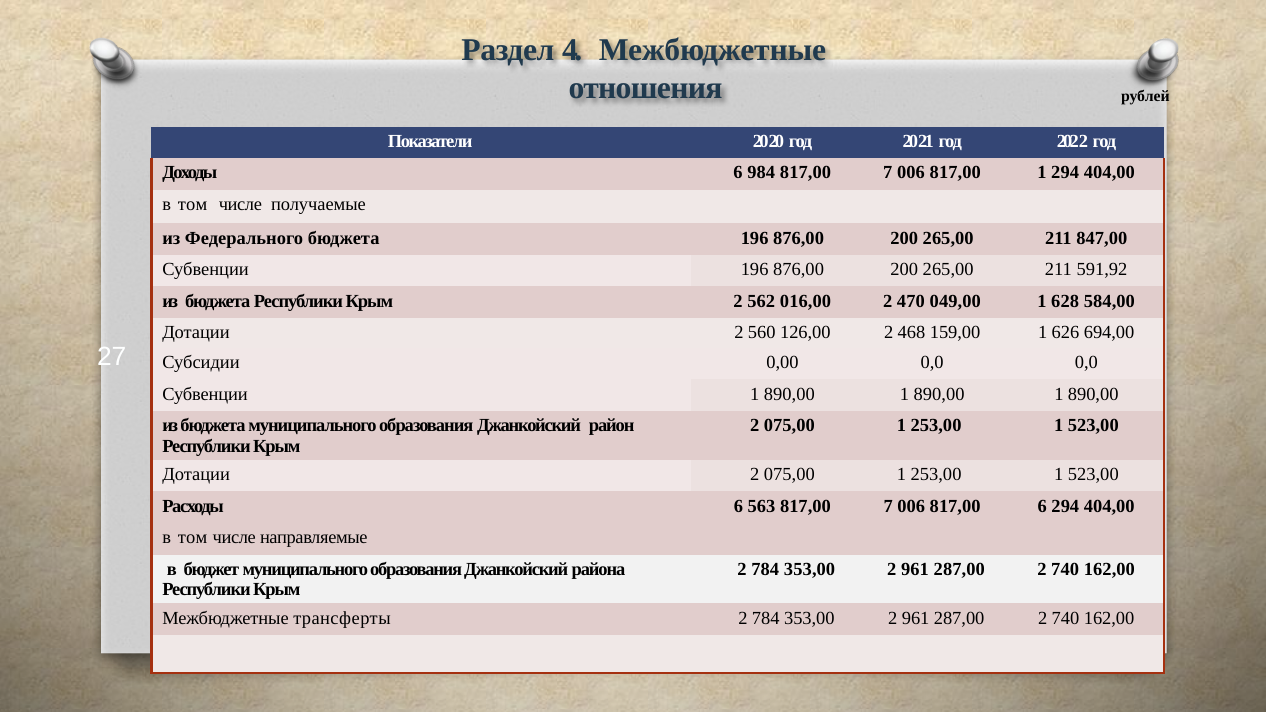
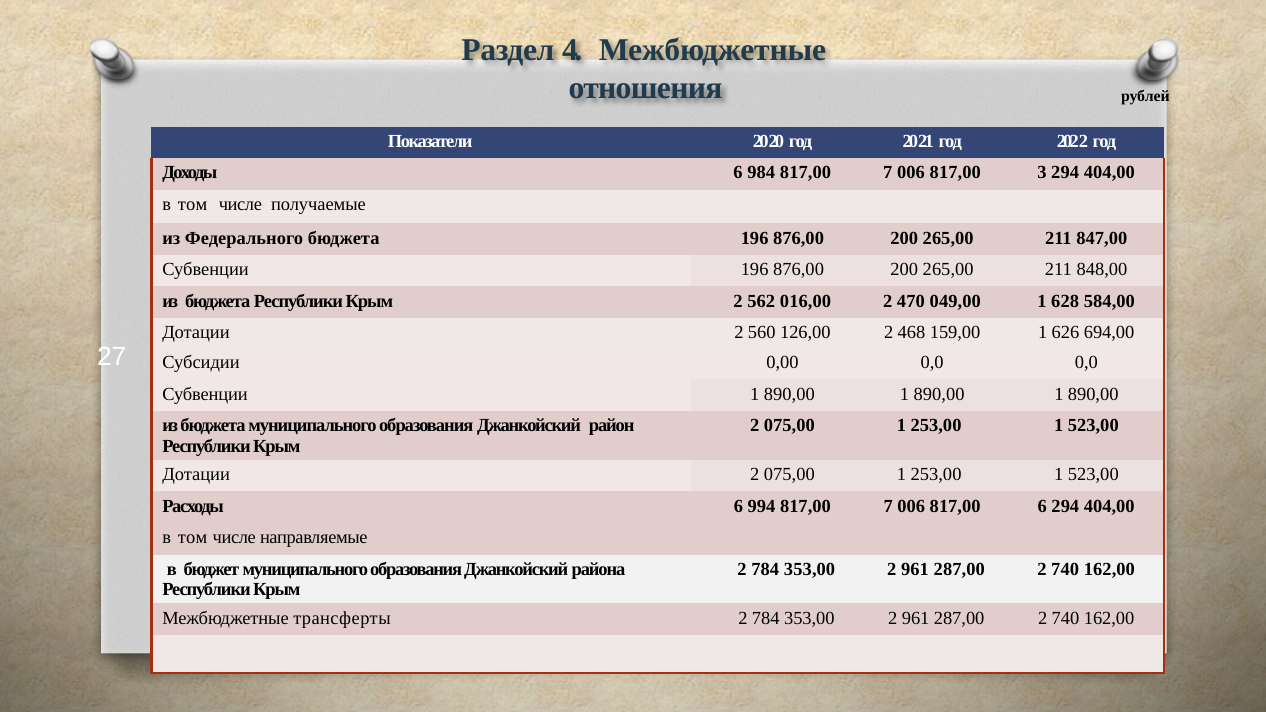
817,00 1: 1 -> 3
591,92: 591,92 -> 848,00
563: 563 -> 994
